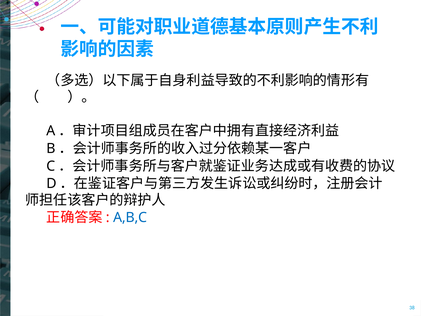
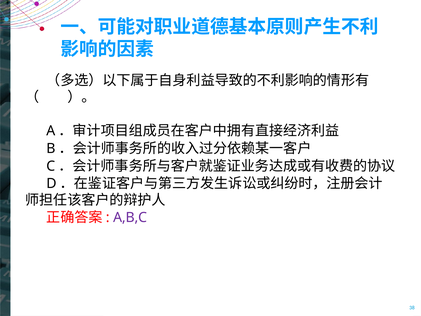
A,B,C colour: blue -> purple
